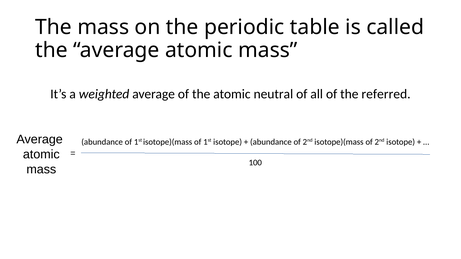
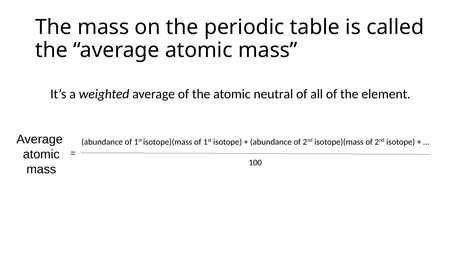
referred: referred -> element
